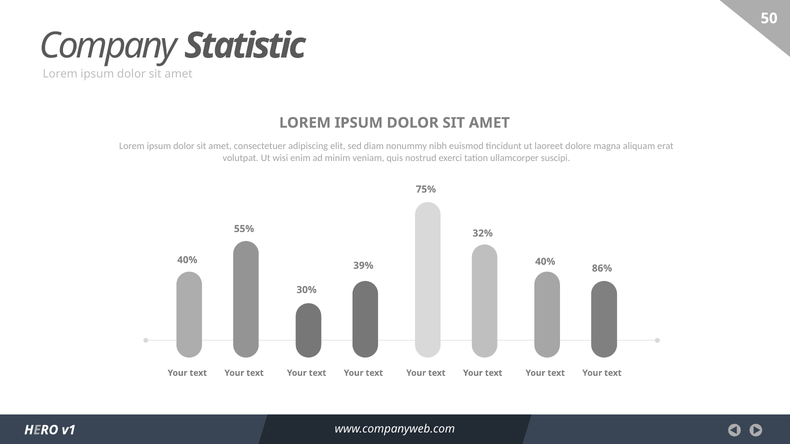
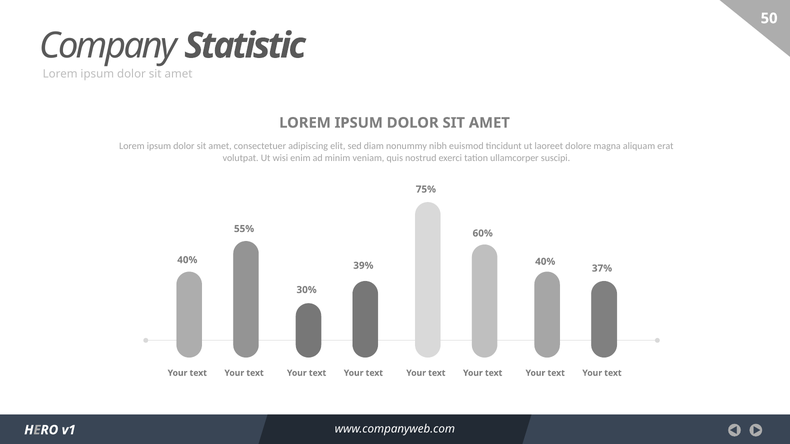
32%: 32% -> 60%
86%: 86% -> 37%
